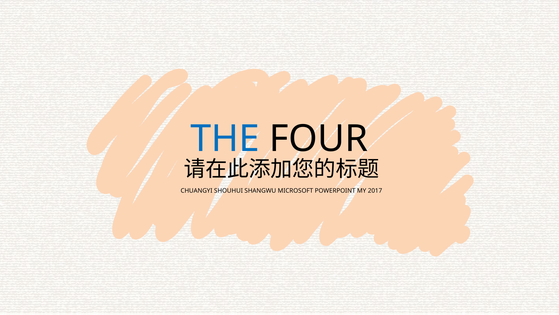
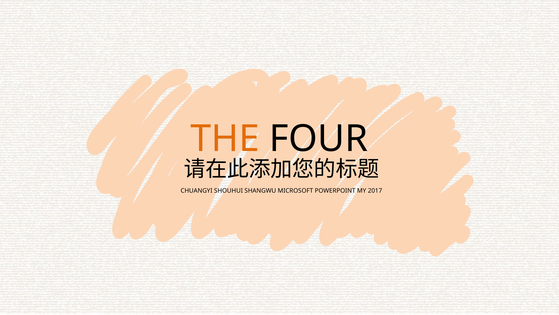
THE colour: blue -> orange
